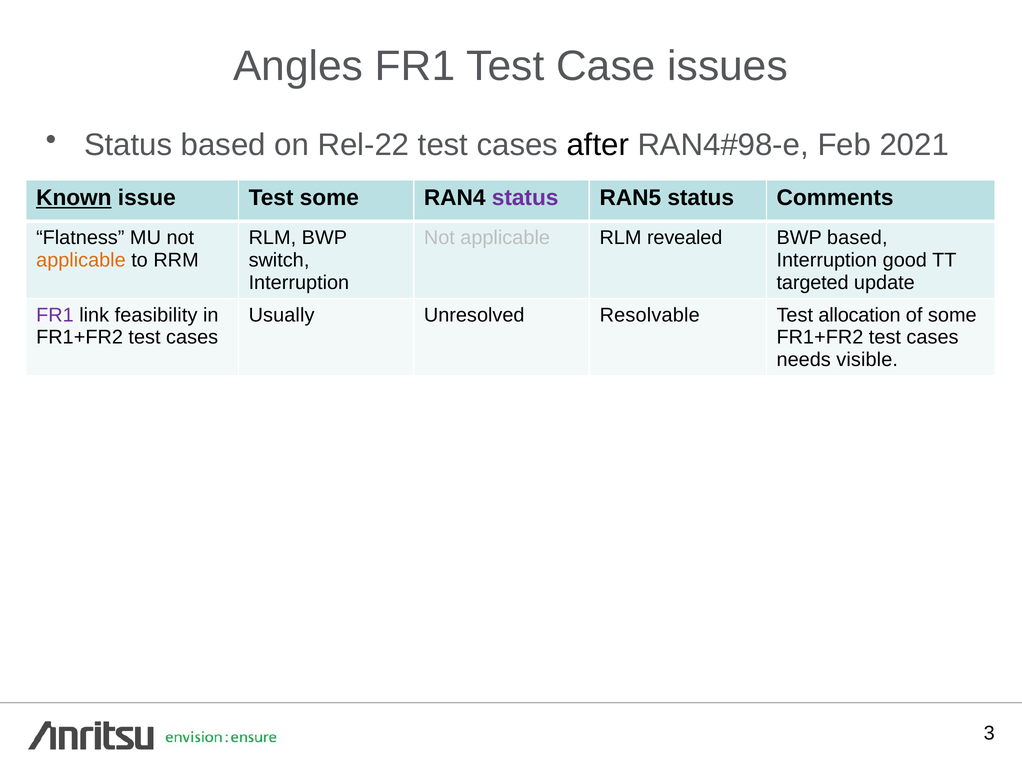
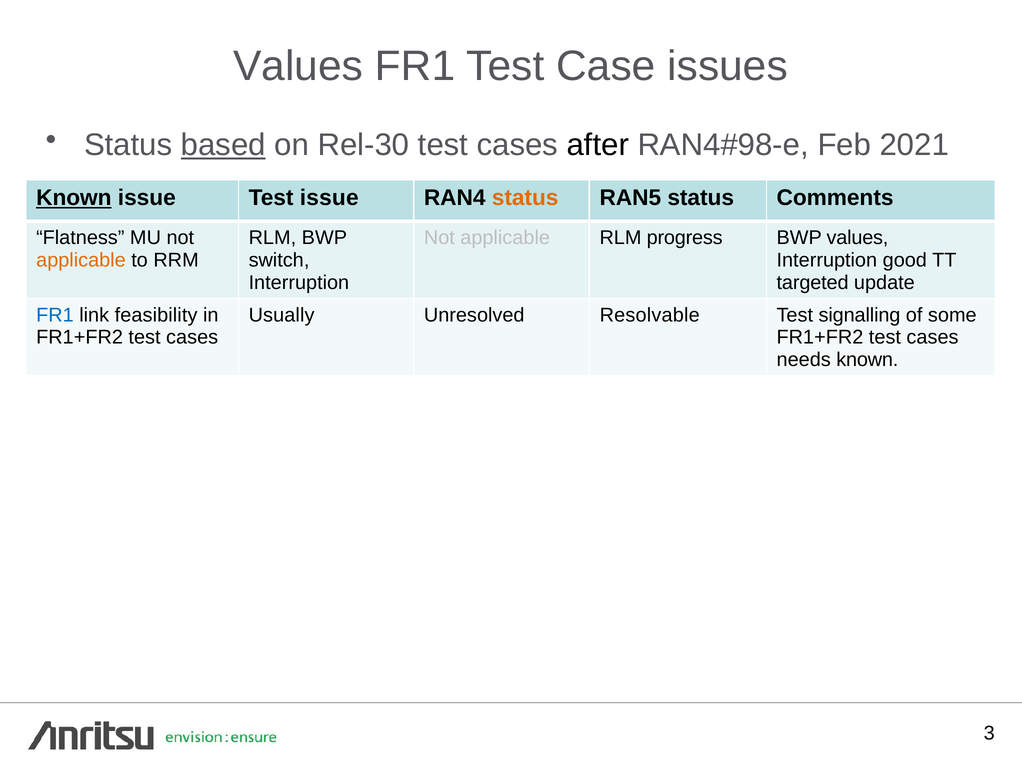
Angles at (298, 66): Angles -> Values
based at (223, 145) underline: none -> present
Rel-22: Rel-22 -> Rel-30
Test some: some -> issue
status at (525, 198) colour: purple -> orange
revealed: revealed -> progress
BWP based: based -> values
FR1 at (55, 315) colour: purple -> blue
allocation: allocation -> signalling
needs visible: visible -> known
